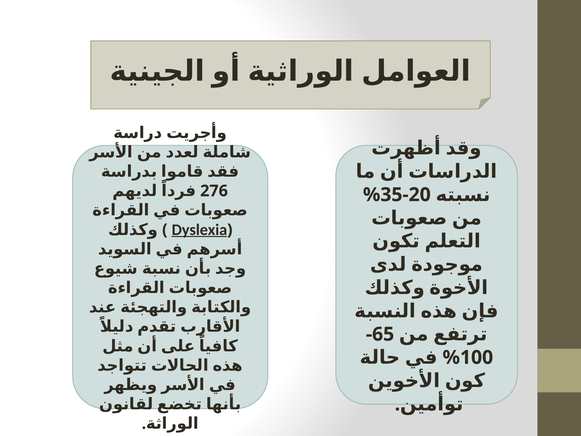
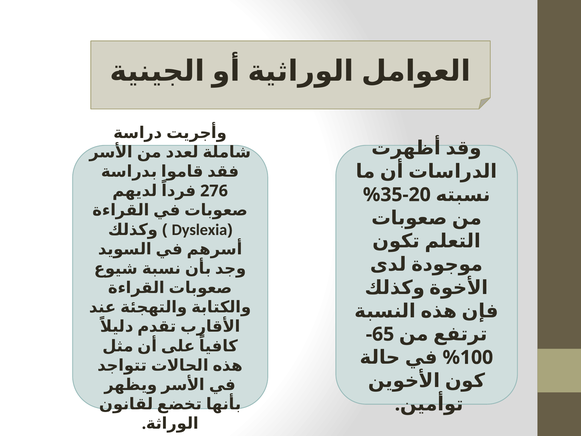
Dyslexia underline: present -> none
